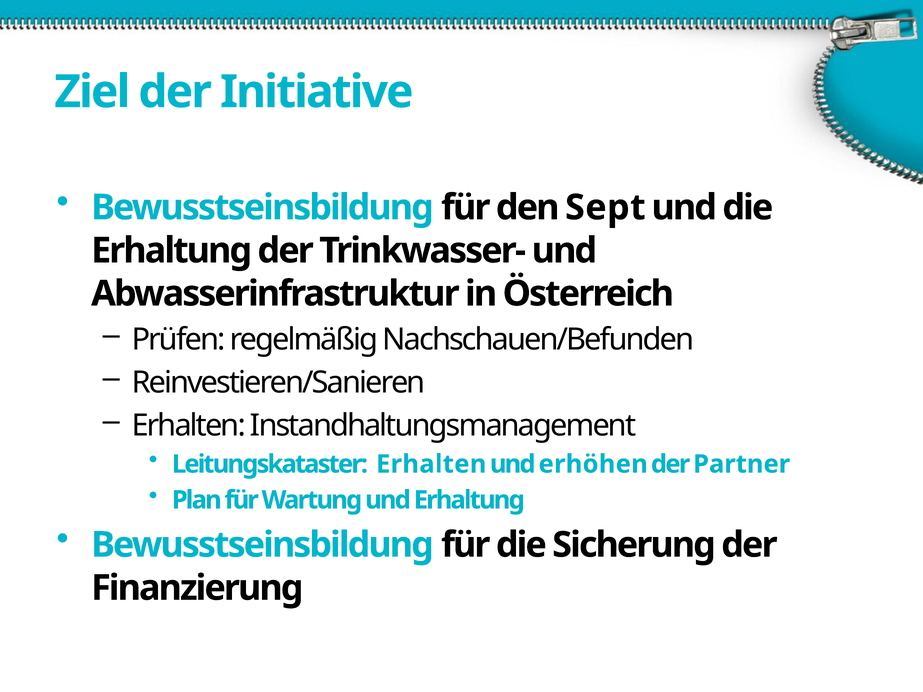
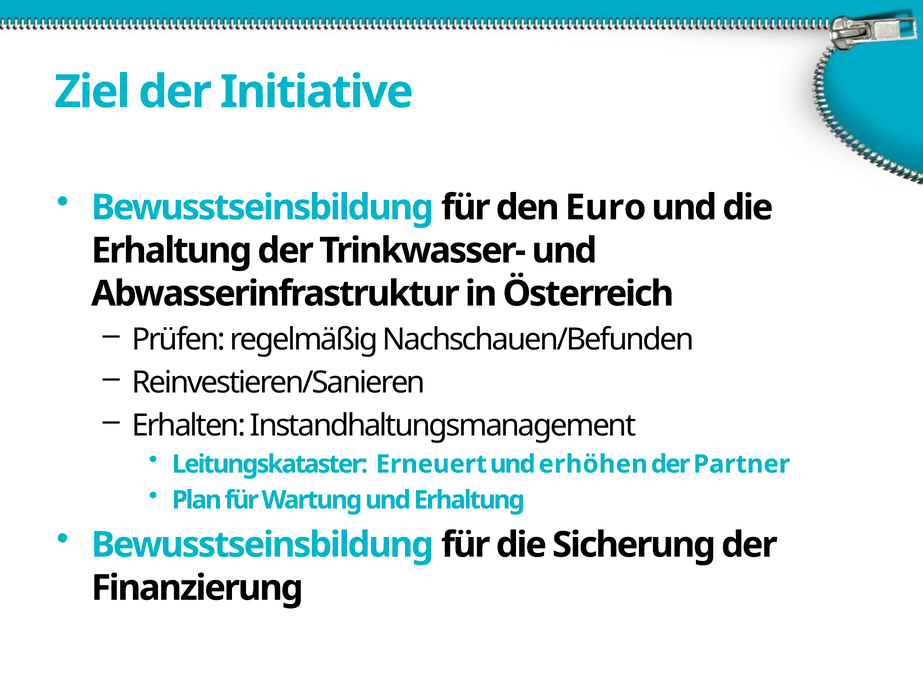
Sept: Sept -> Euro
Leitungskataster Erhalten: Erhalten -> Erneuert
